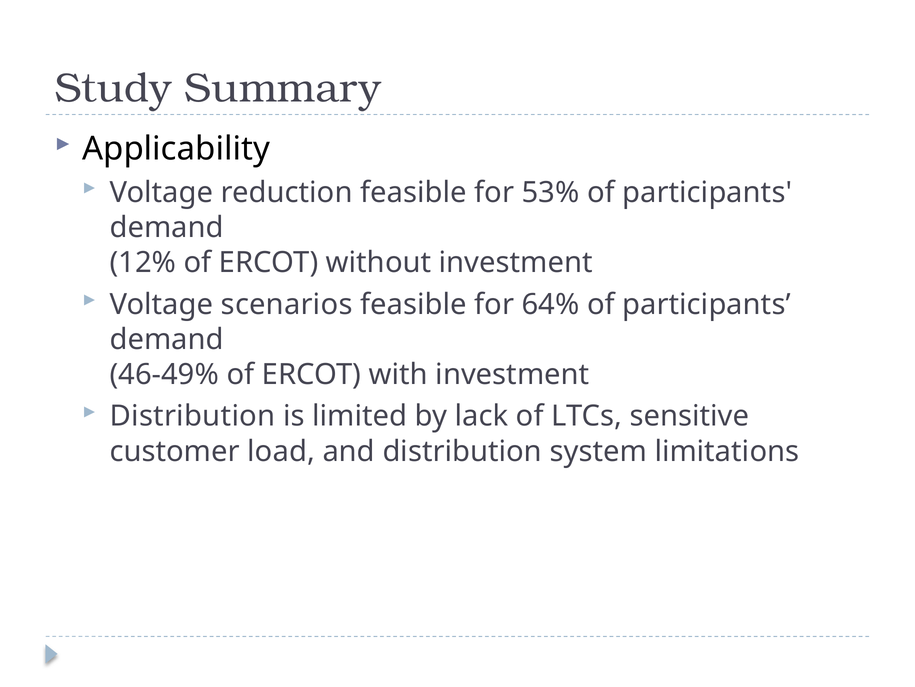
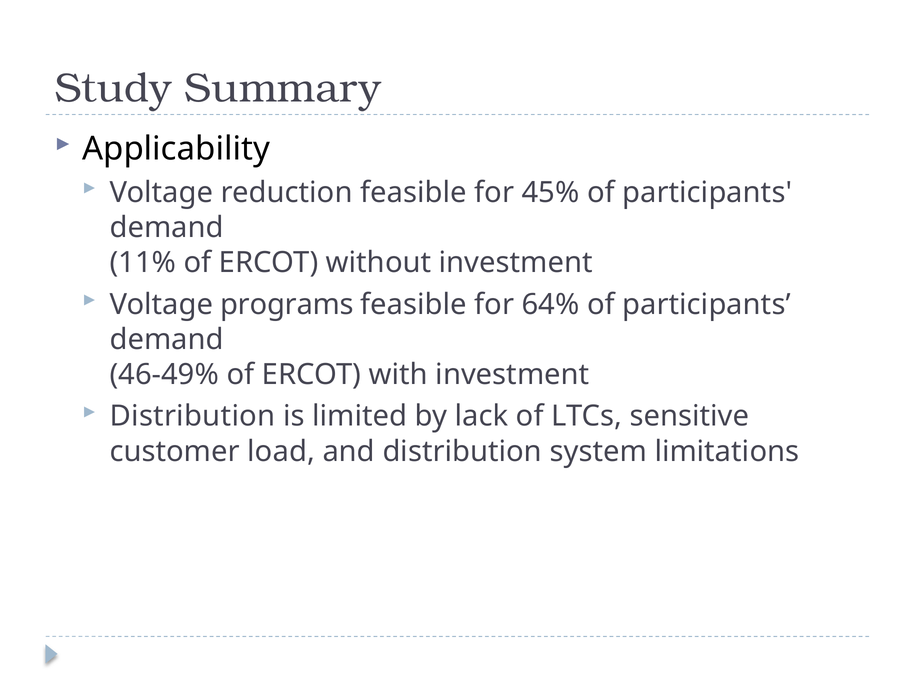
53%: 53% -> 45%
12%: 12% -> 11%
scenarios: scenarios -> programs
